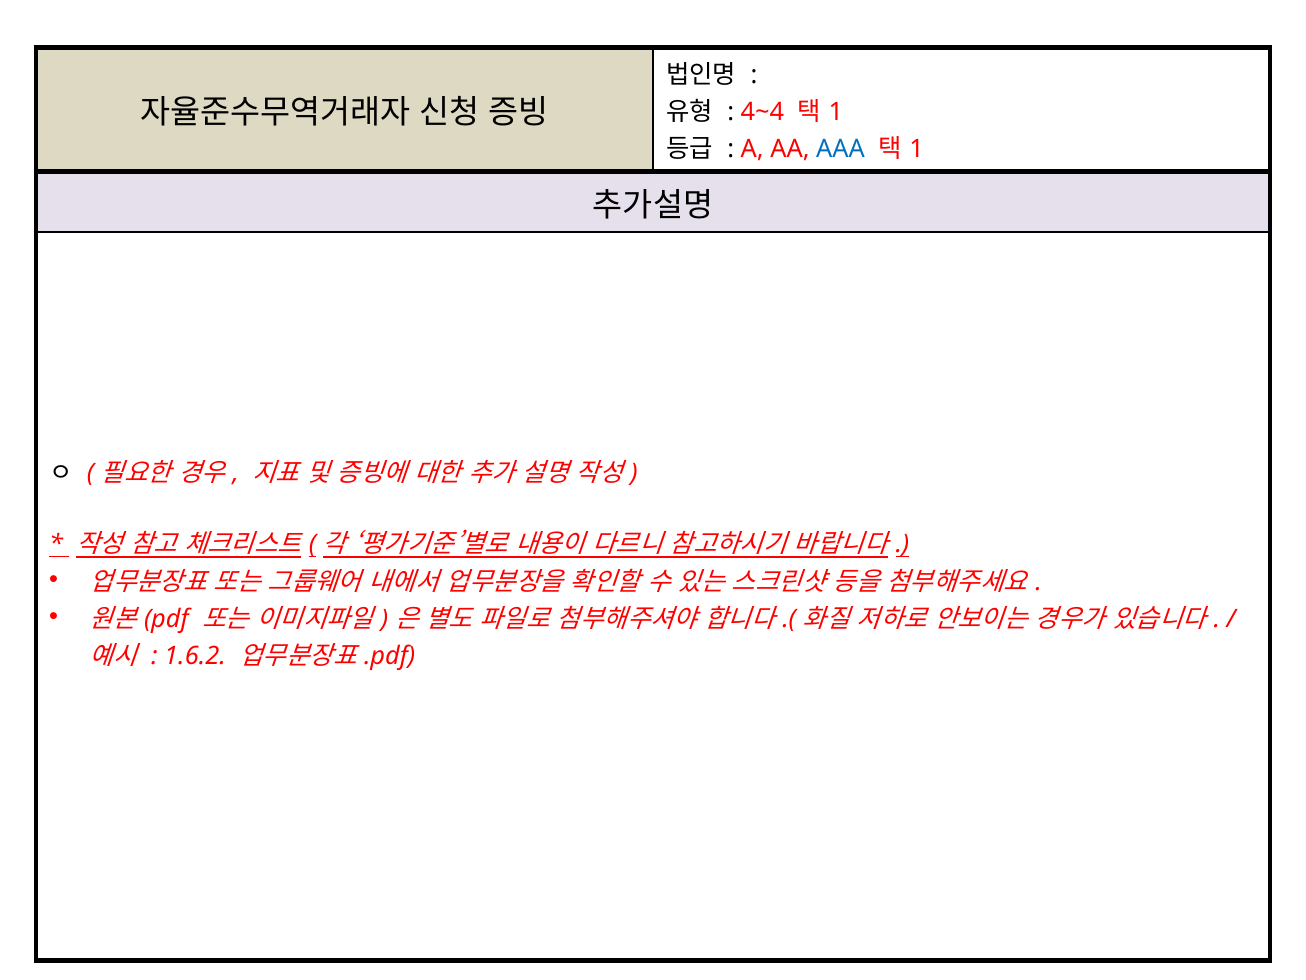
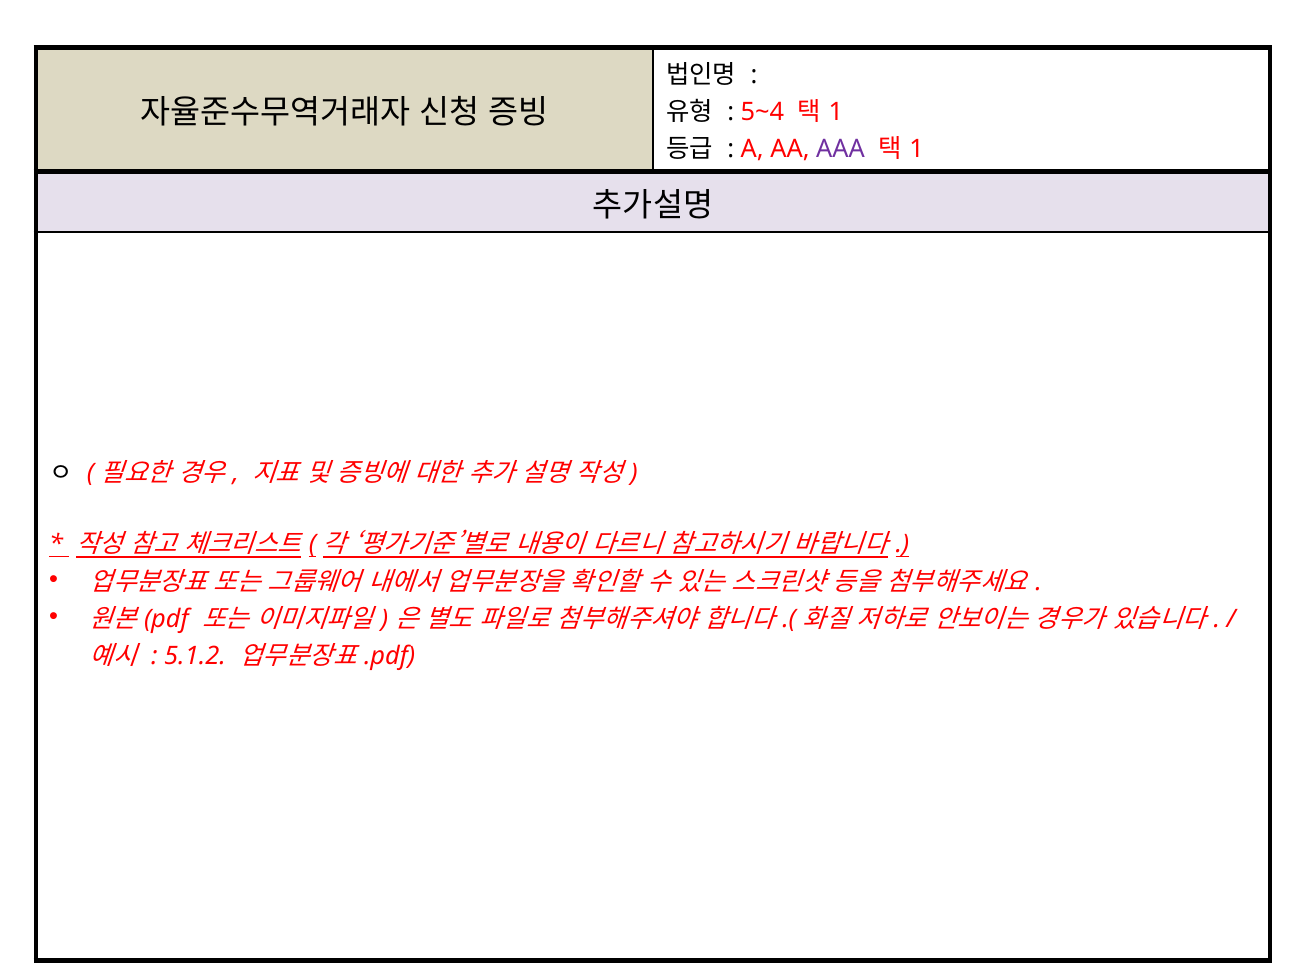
4~4: 4~4 -> 5~4
AAA colour: blue -> purple
1.6.2: 1.6.2 -> 5.1.2
